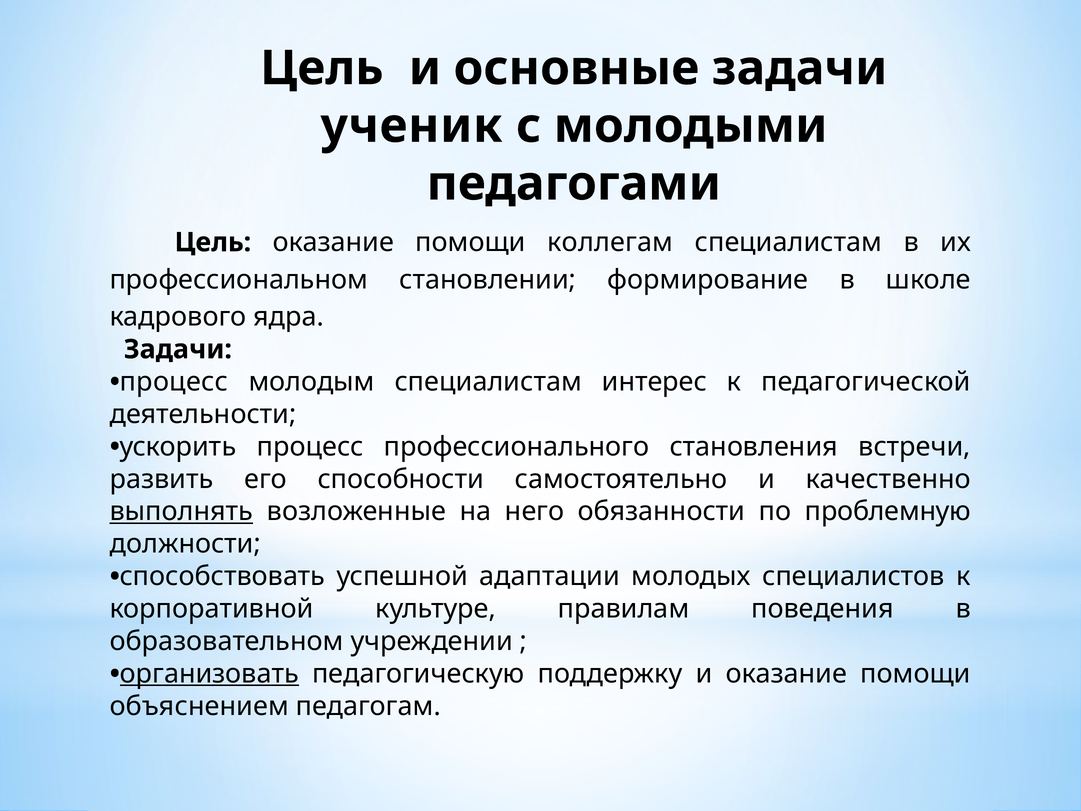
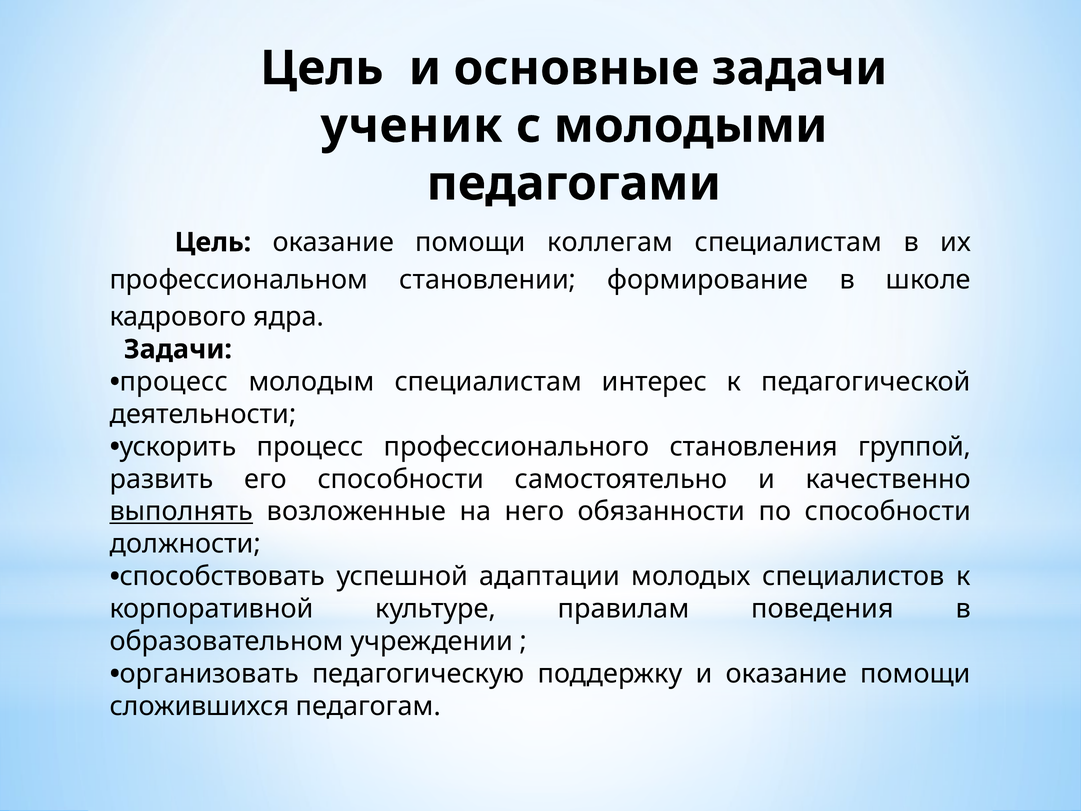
встречи: встречи -> группой
по проблемную: проблемную -> способности
организовать underline: present -> none
объяснением: объяснением -> сложившихся
